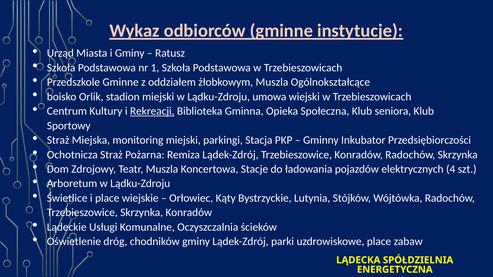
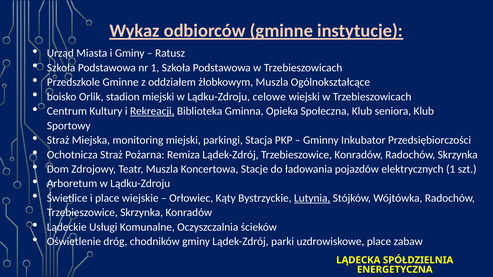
umowa: umowa -> celowe
elektrycznych 4: 4 -> 1
Lutynia underline: none -> present
